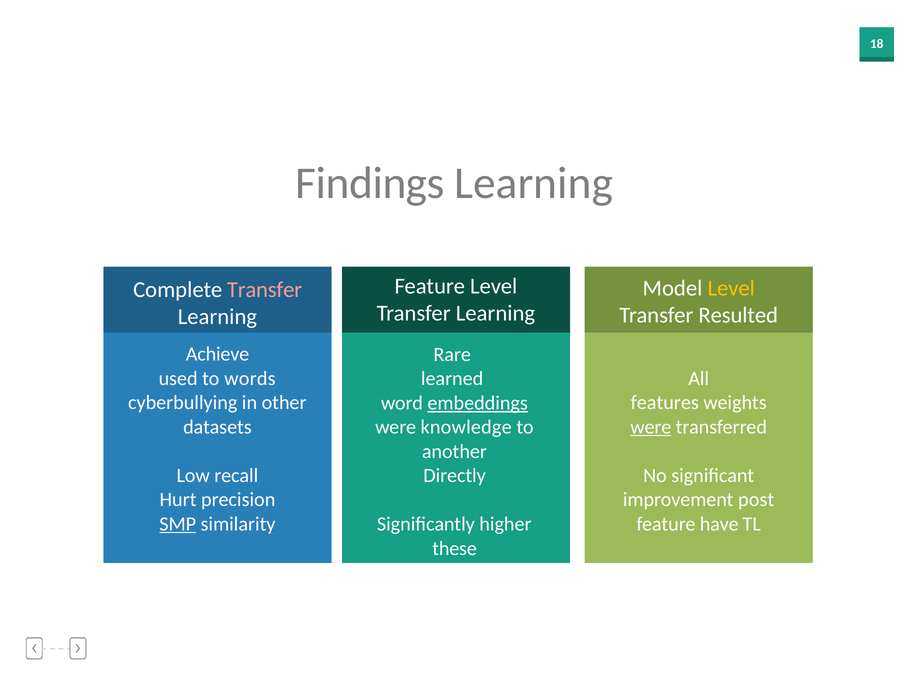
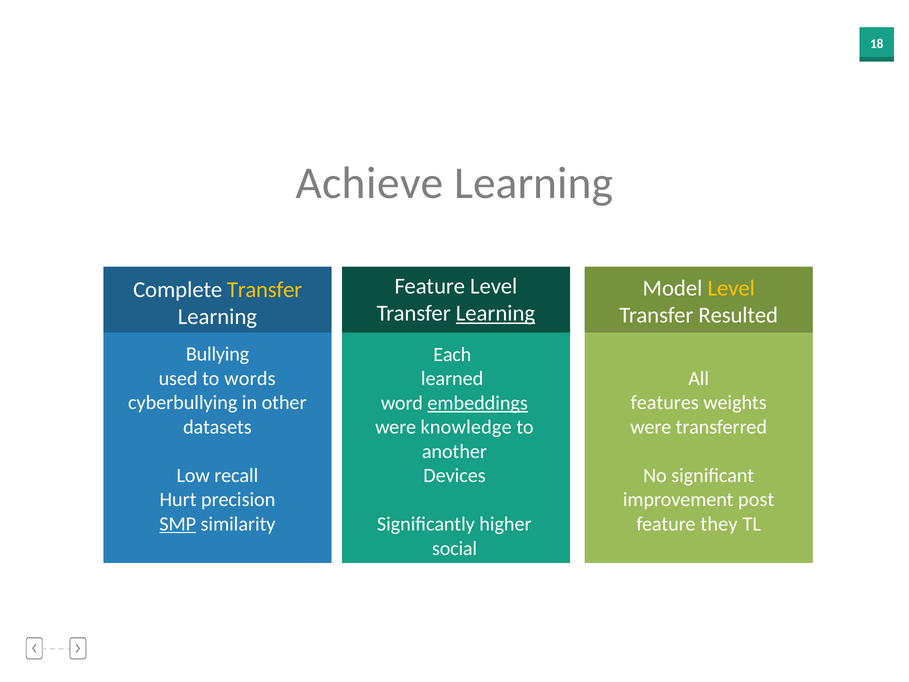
Findings: Findings -> Achieve
Transfer at (265, 289) colour: pink -> yellow
Learning at (495, 313) underline: none -> present
Achieve: Achieve -> Bullying
Rare: Rare -> Each
were at (651, 427) underline: present -> none
Directly: Directly -> Devices
have: have -> they
these: these -> social
